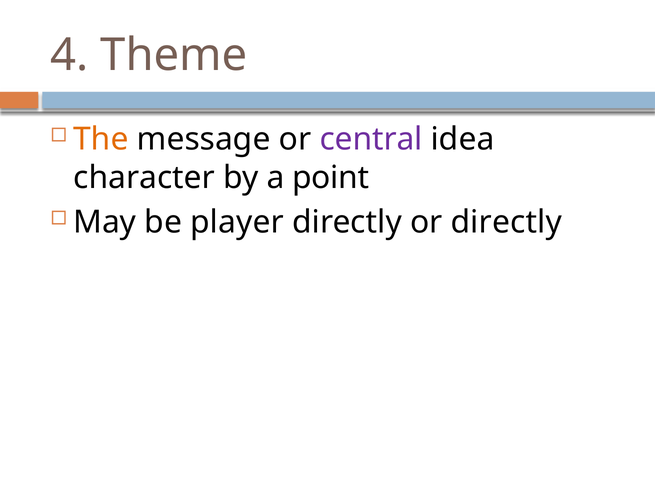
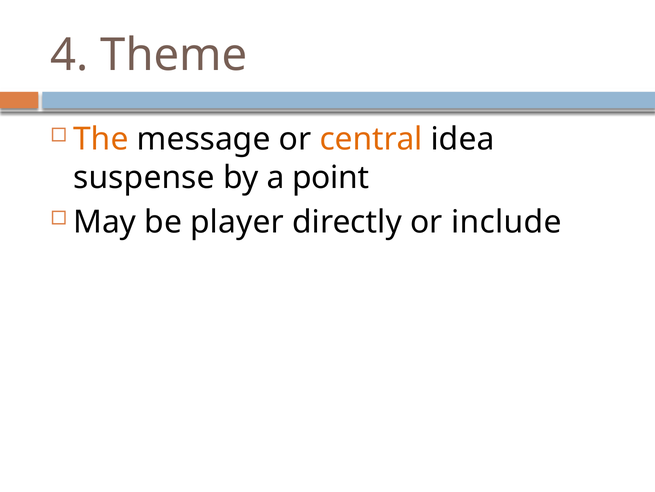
central colour: purple -> orange
character: character -> suspense
or directly: directly -> include
